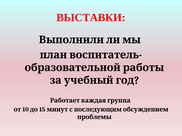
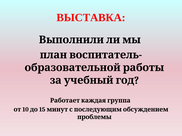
ВЫСТАВКИ: ВЫСТАВКИ -> ВЫСТАВКА
